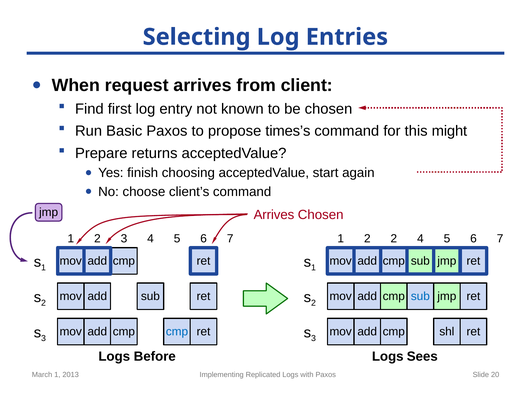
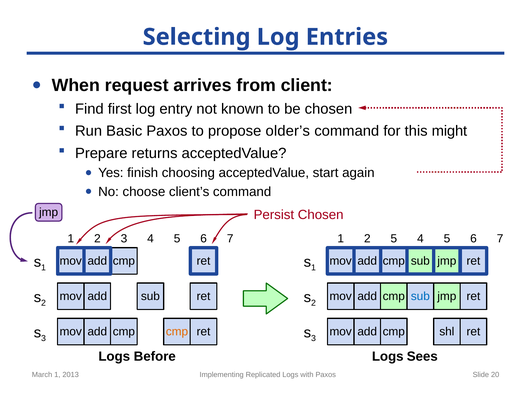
times’s: times’s -> older’s
jmp Arrives: Arrives -> Persist
2 2: 2 -> 5
cmp at (177, 332) colour: blue -> orange
